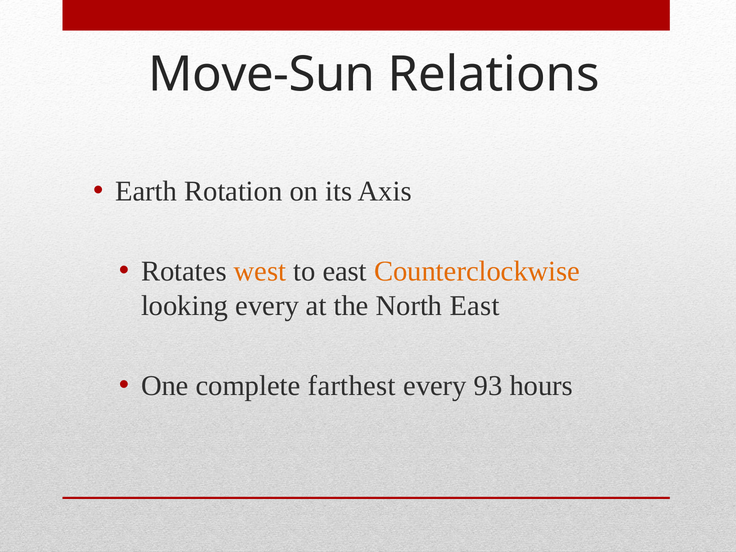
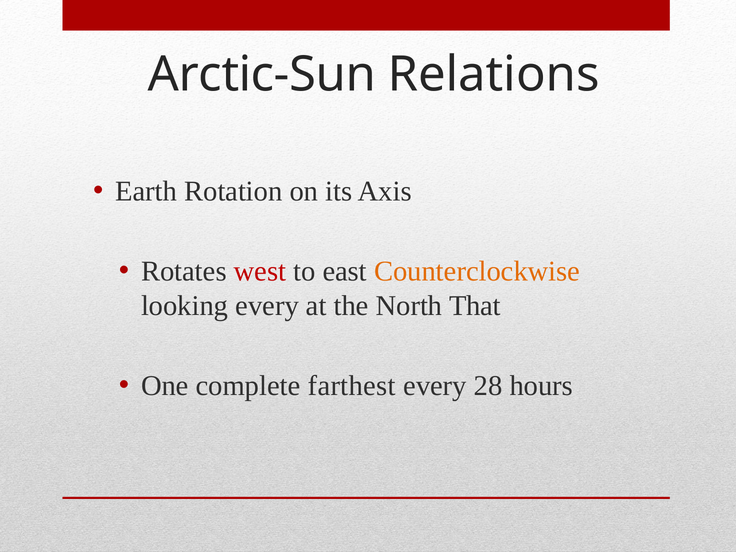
Move-Sun: Move-Sun -> Arctic-Sun
west colour: orange -> red
North East: East -> That
93: 93 -> 28
